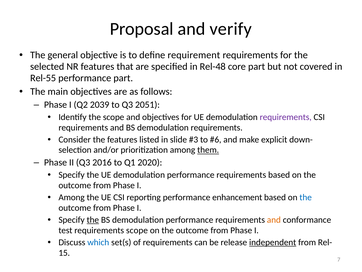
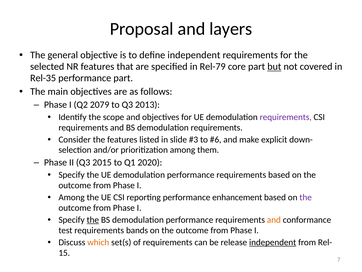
verify: verify -> layers
define requirement: requirement -> independent
Rel-48: Rel-48 -> Rel-79
but underline: none -> present
Rel-55: Rel-55 -> Rel-35
2039: 2039 -> 2079
2051: 2051 -> 2013
them underline: present -> none
2016: 2016 -> 2015
the at (306, 197) colour: blue -> purple
requirements scope: scope -> bands
which colour: blue -> orange
